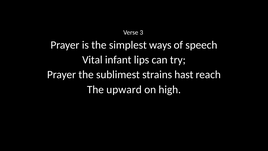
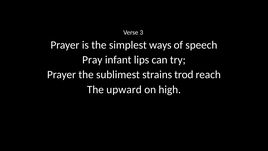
Vital: Vital -> Pray
hast: hast -> trod
